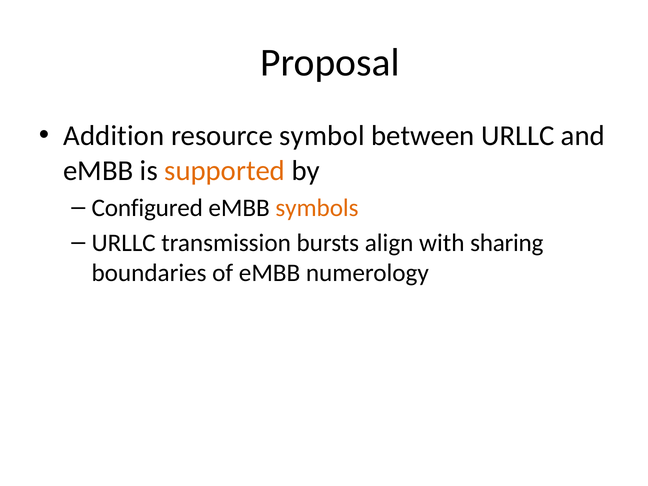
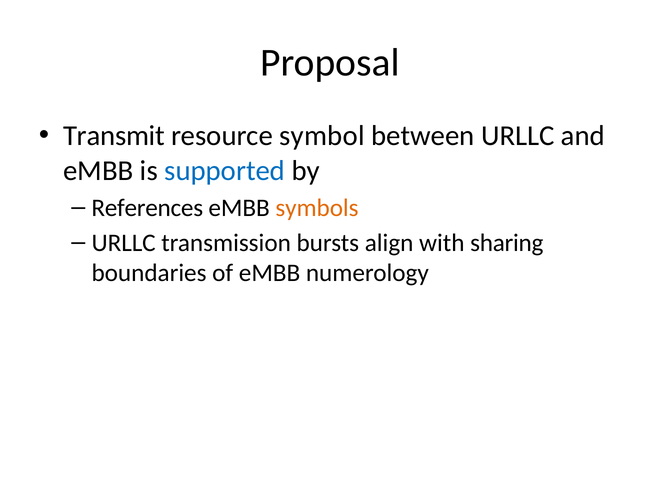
Addition: Addition -> Transmit
supported colour: orange -> blue
Configured: Configured -> References
